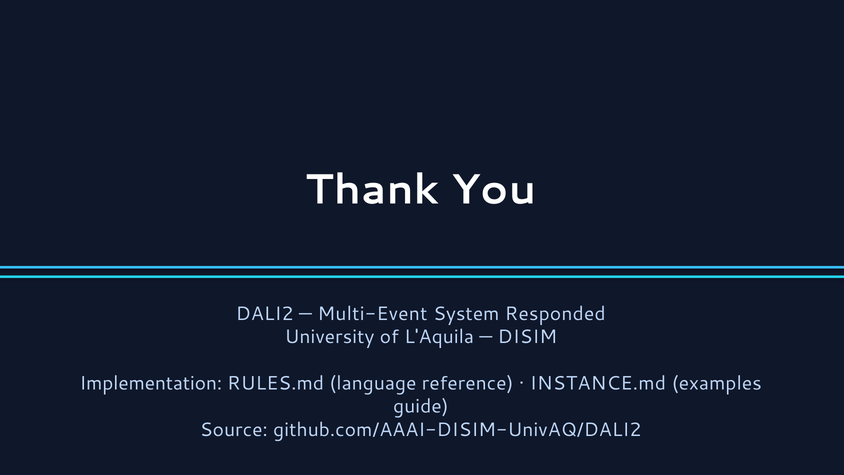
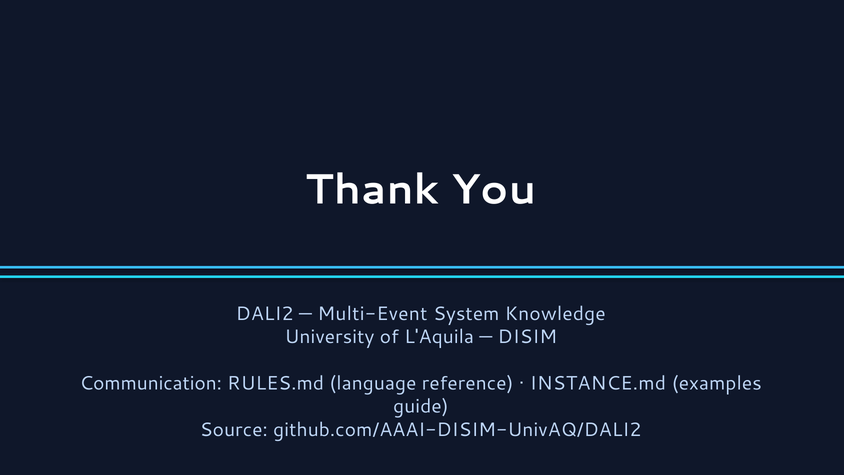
Responded: Responded -> Knowledge
Implementation: Implementation -> Communication
